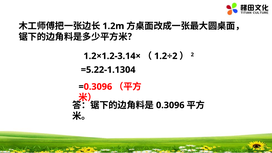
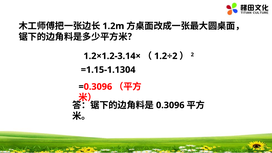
=5.22-1.1304: =5.22-1.1304 -> =1.15-1.1304
